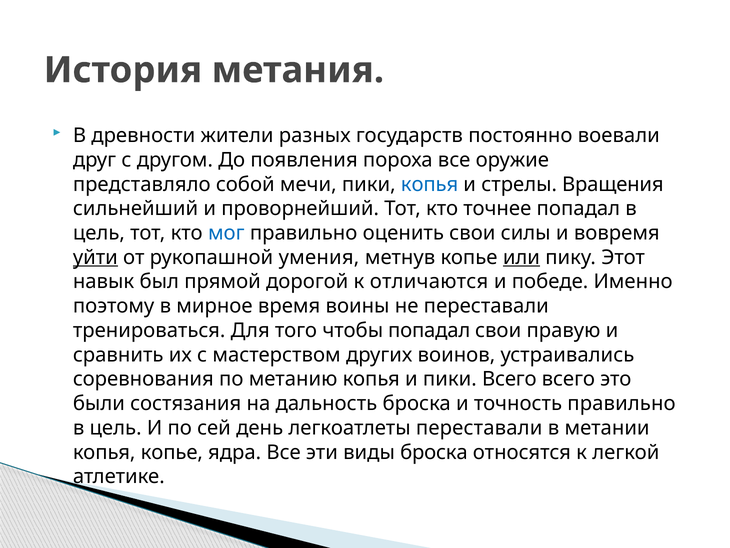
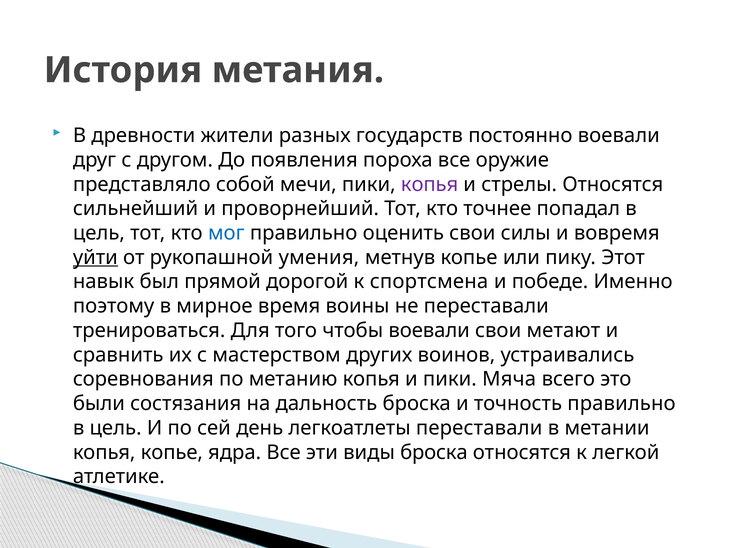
копья at (430, 184) colour: blue -> purple
стрелы Вращения: Вращения -> Относятся
или underline: present -> none
отличаются: отличаются -> спортсмена
чтобы попадал: попадал -> воевали
правую: правую -> метают
пики Всего: Всего -> Мяча
